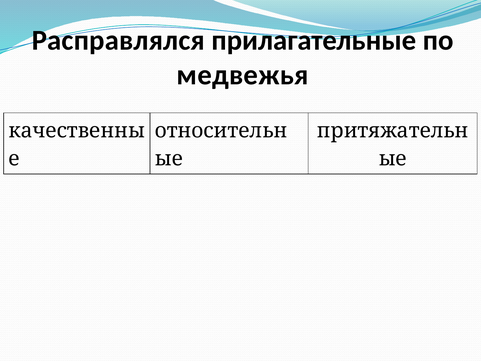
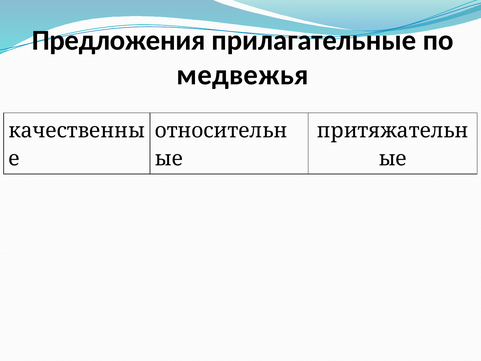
Расправлялся: Расправлялся -> Предложения
